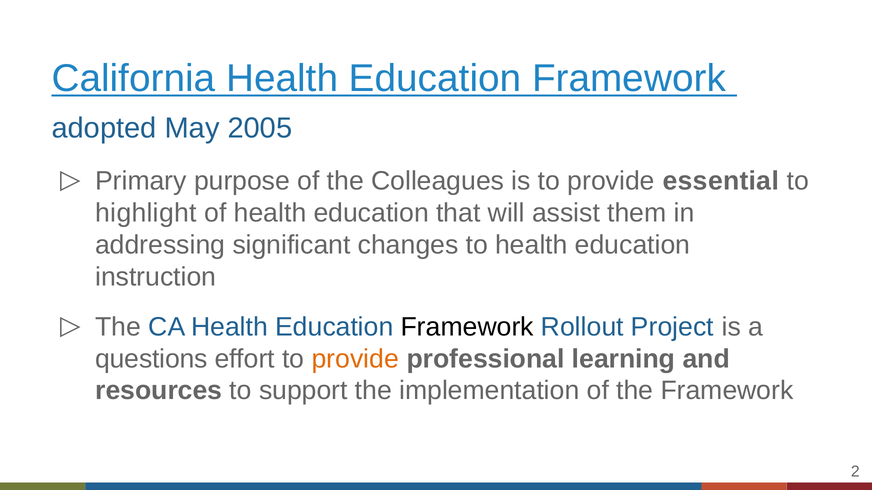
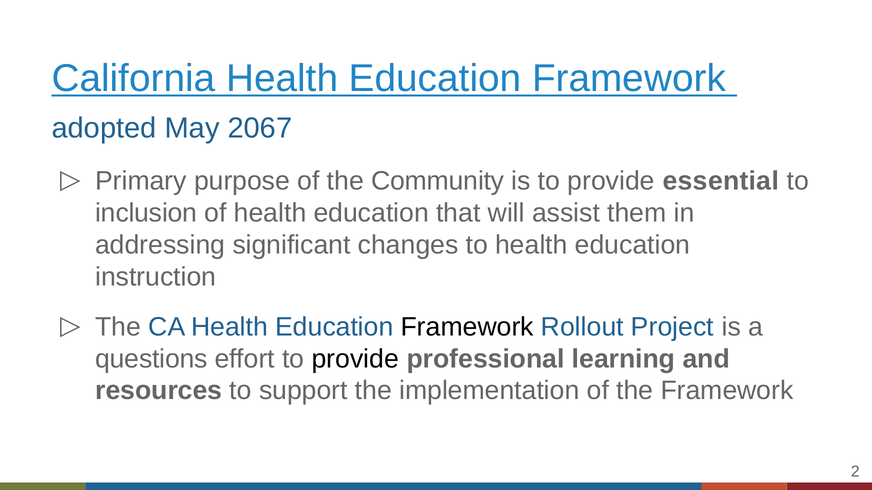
2005: 2005 -> 2067
Colleagues: Colleagues -> Community
highlight: highlight -> inclusion
provide at (355, 359) colour: orange -> black
